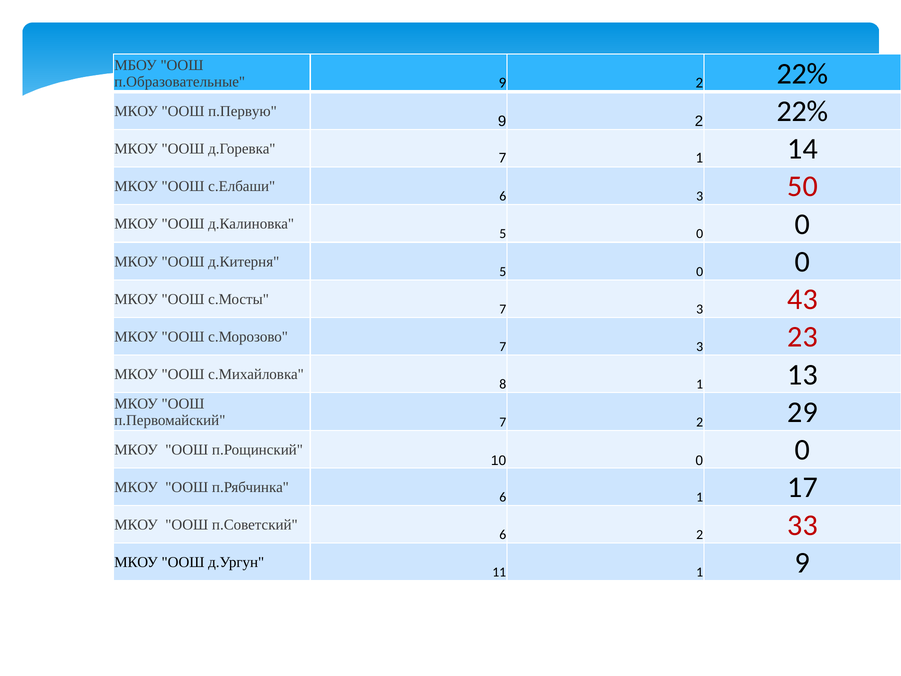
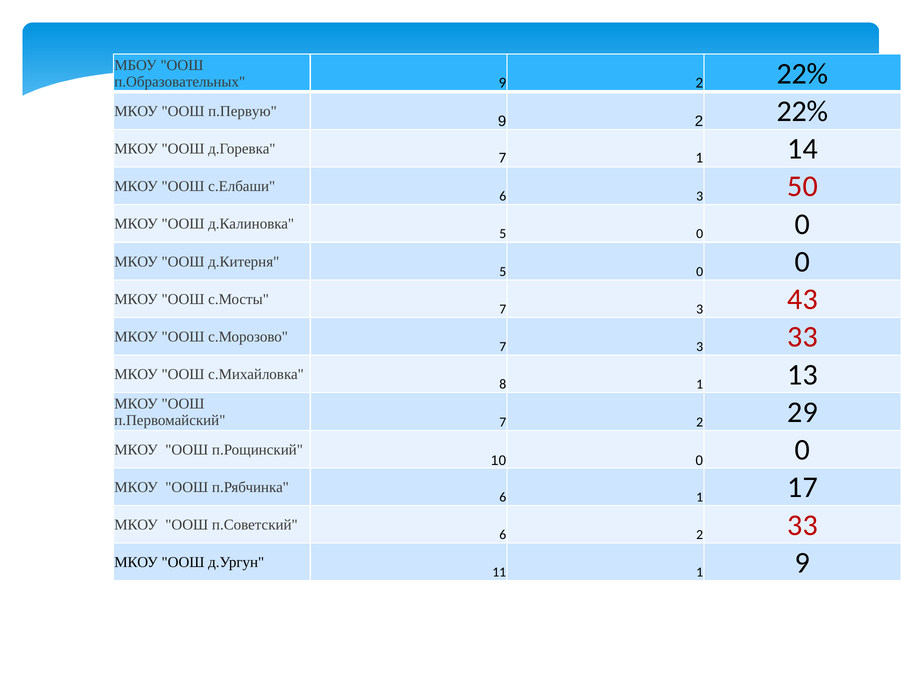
п.Образовательные: п.Образовательные -> п.Образовательных
3 23: 23 -> 33
